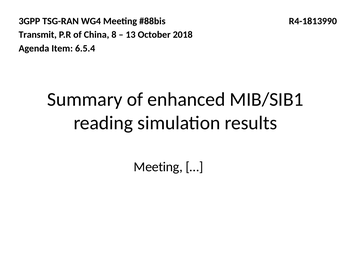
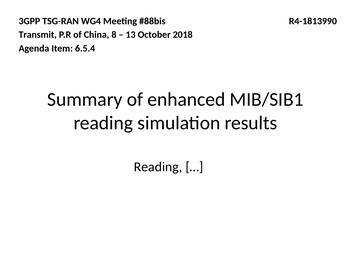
Meeting at (158, 167): Meeting -> Reading
